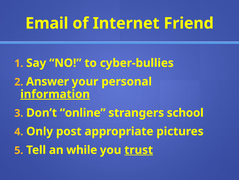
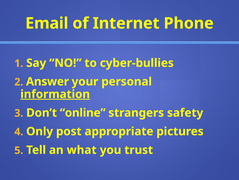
Friend: Friend -> Phone
school: school -> safety
while: while -> what
trust underline: present -> none
